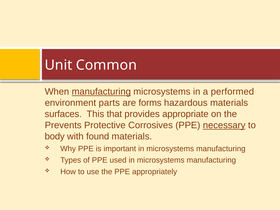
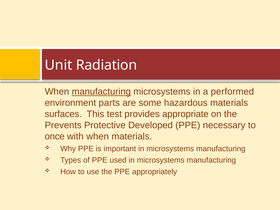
Common: Common -> Radiation
forms: forms -> some
that: that -> test
Corrosives: Corrosives -> Developed
necessary underline: present -> none
body: body -> once
with found: found -> when
